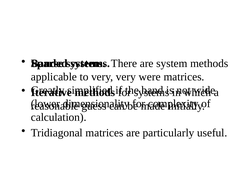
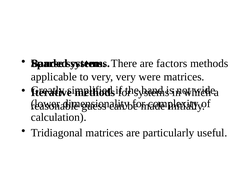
system: system -> factors
